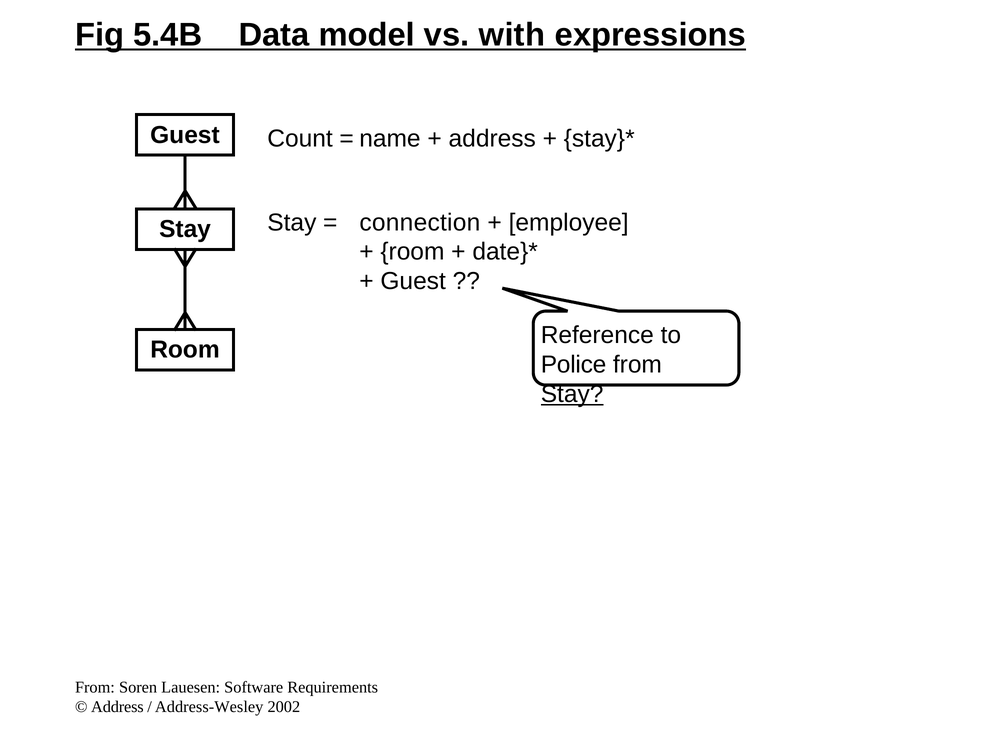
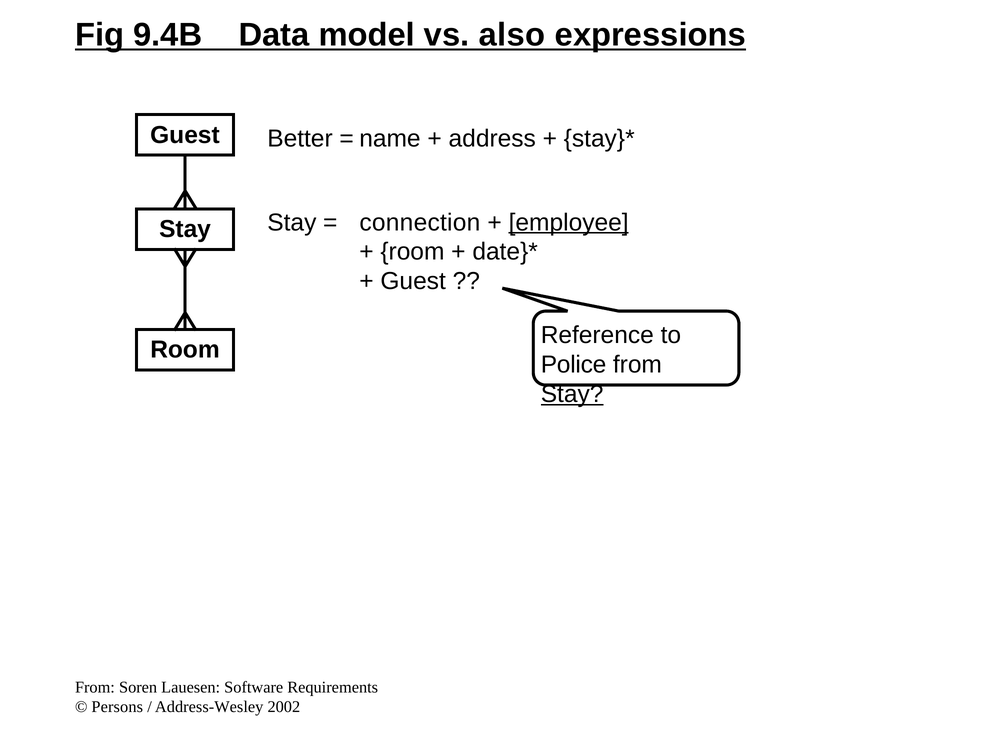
5.4B: 5.4B -> 9.4B
with: with -> also
Count: Count -> Better
employee underline: none -> present
Address at (117, 706): Address -> Persons
